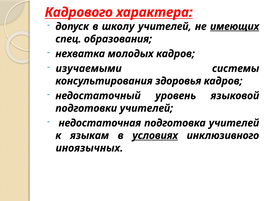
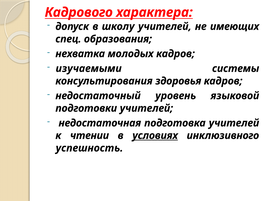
имеющих underline: present -> none
языкам: языкам -> чтении
иноязычных: иноязычных -> успешность
